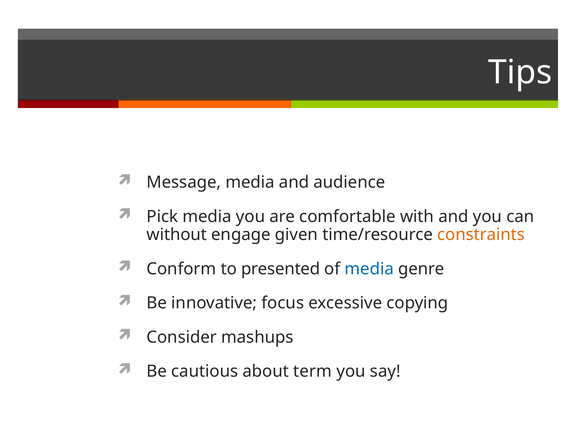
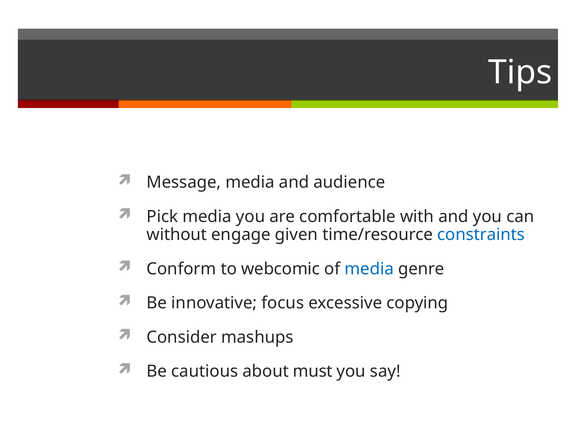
constraints colour: orange -> blue
presented: presented -> webcomic
term: term -> must
